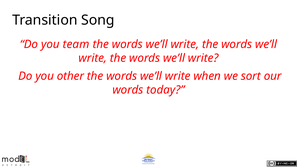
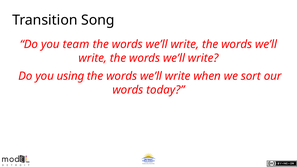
other: other -> using
